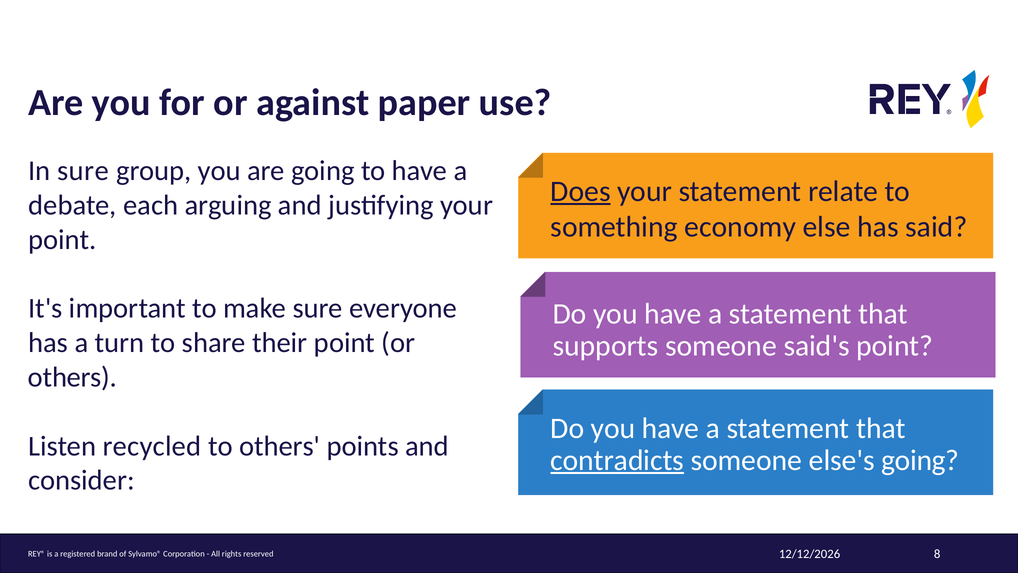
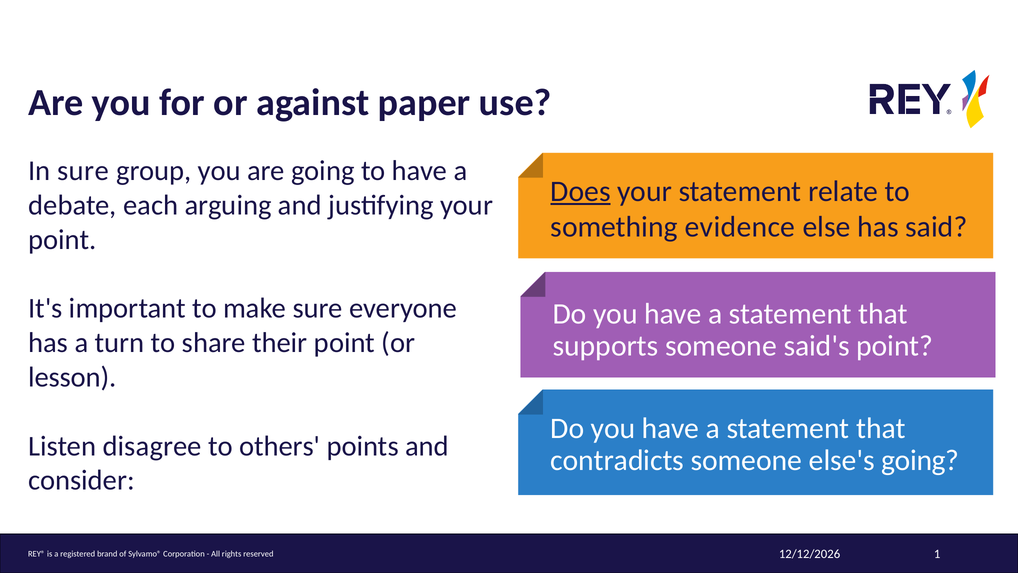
economy: economy -> evidence
others at (73, 377): others -> lesson
recycled: recycled -> disagree
contradicts underline: present -> none
8: 8 -> 1
